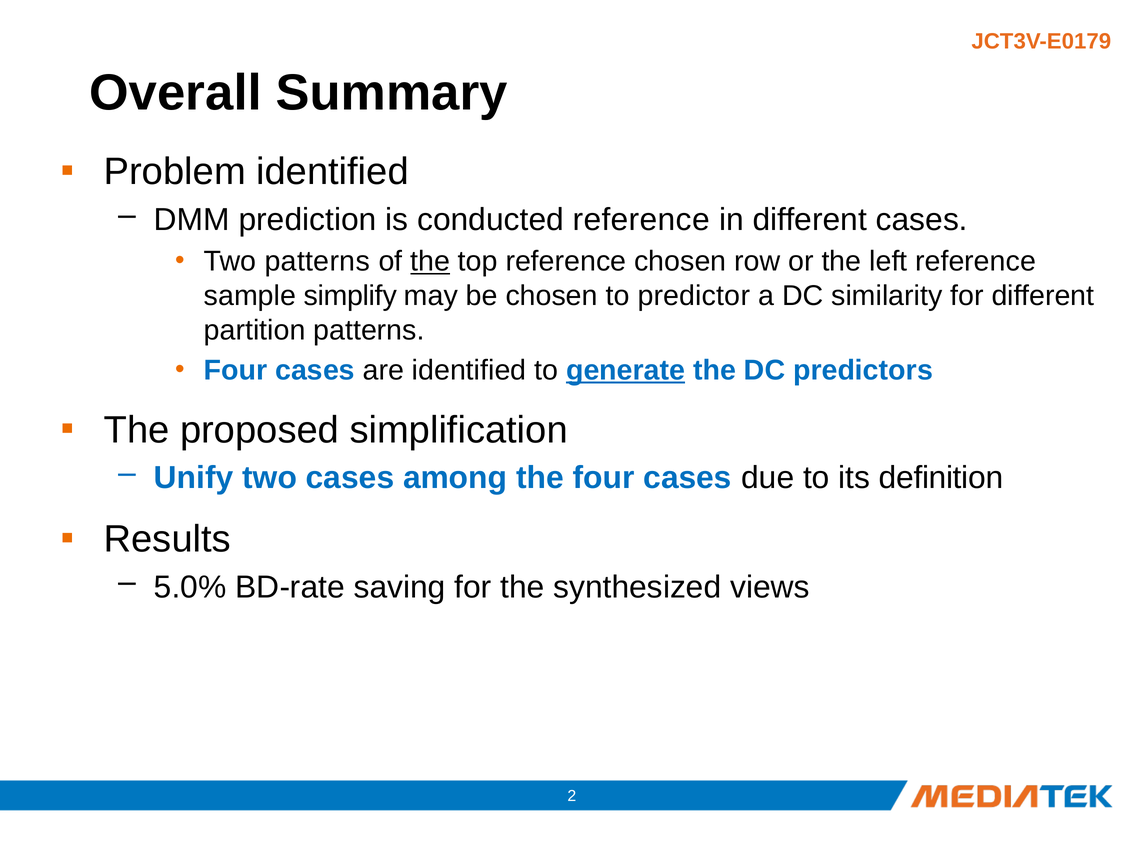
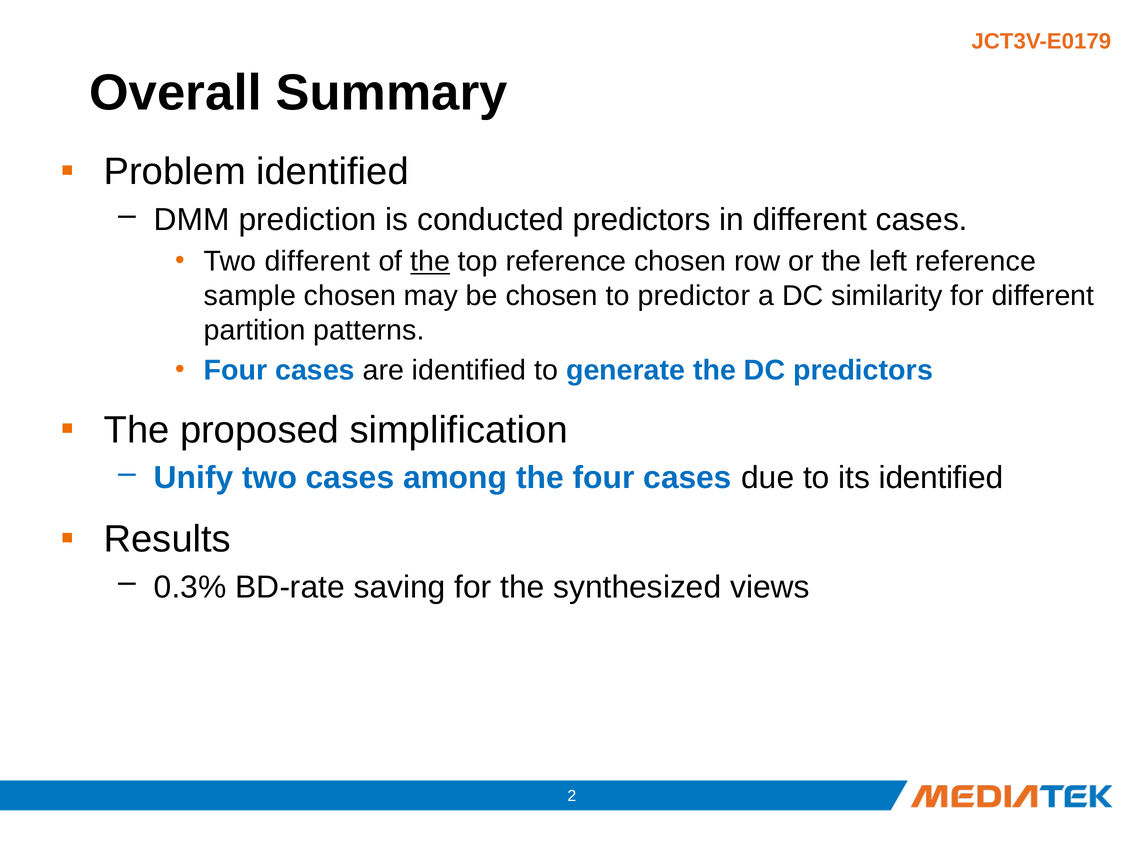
conducted reference: reference -> predictors
Two patterns: patterns -> different
sample simplify: simplify -> chosen
generate underline: present -> none
its definition: definition -> identified
5.0%: 5.0% -> 0.3%
